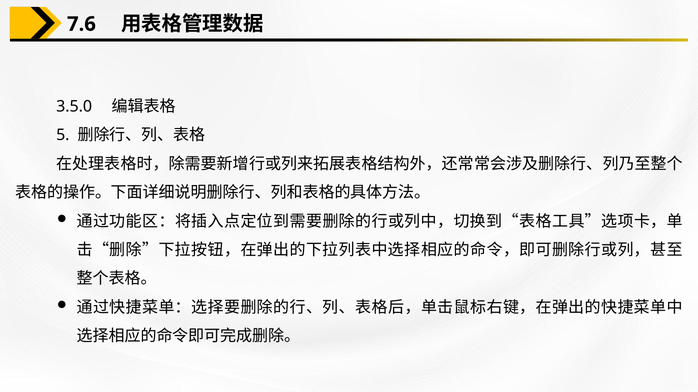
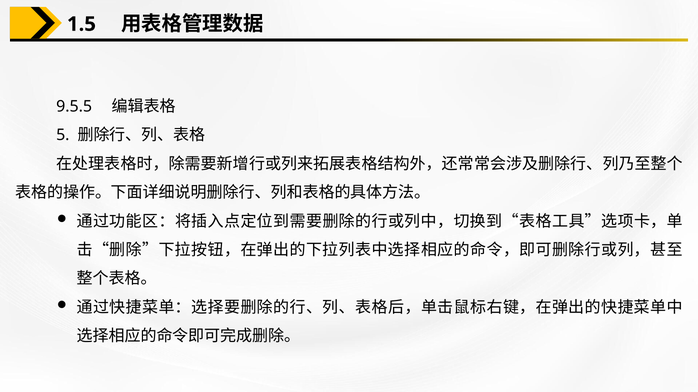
7.6: 7.6 -> 1.5
3.5.0: 3.5.0 -> 9.5.5
